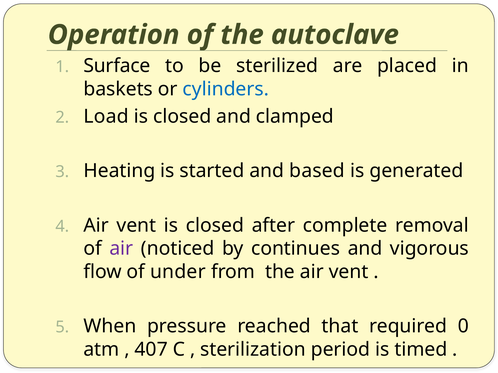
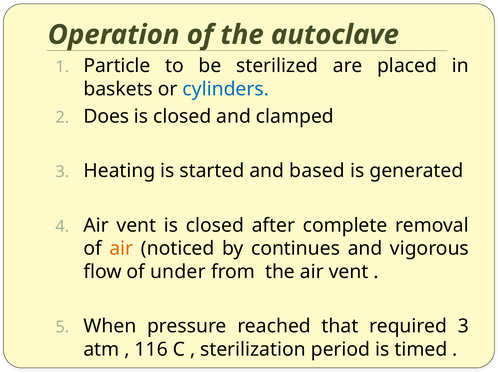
Surface: Surface -> Particle
Load: Load -> Does
air at (121, 249) colour: purple -> orange
required 0: 0 -> 3
407: 407 -> 116
